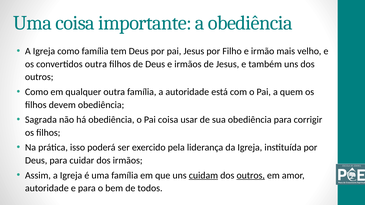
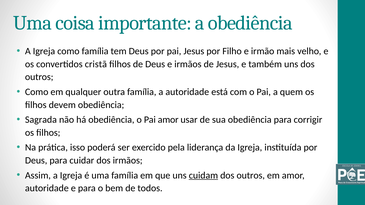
convertidos outra: outra -> cristã
Pai coisa: coisa -> amor
outros at (251, 176) underline: present -> none
